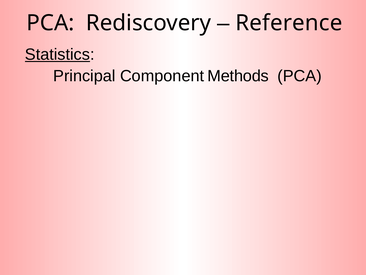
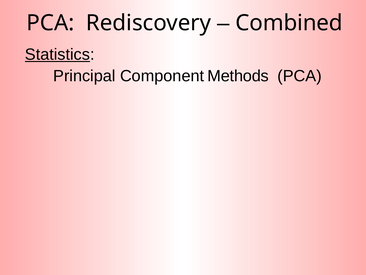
Reference: Reference -> Combined
